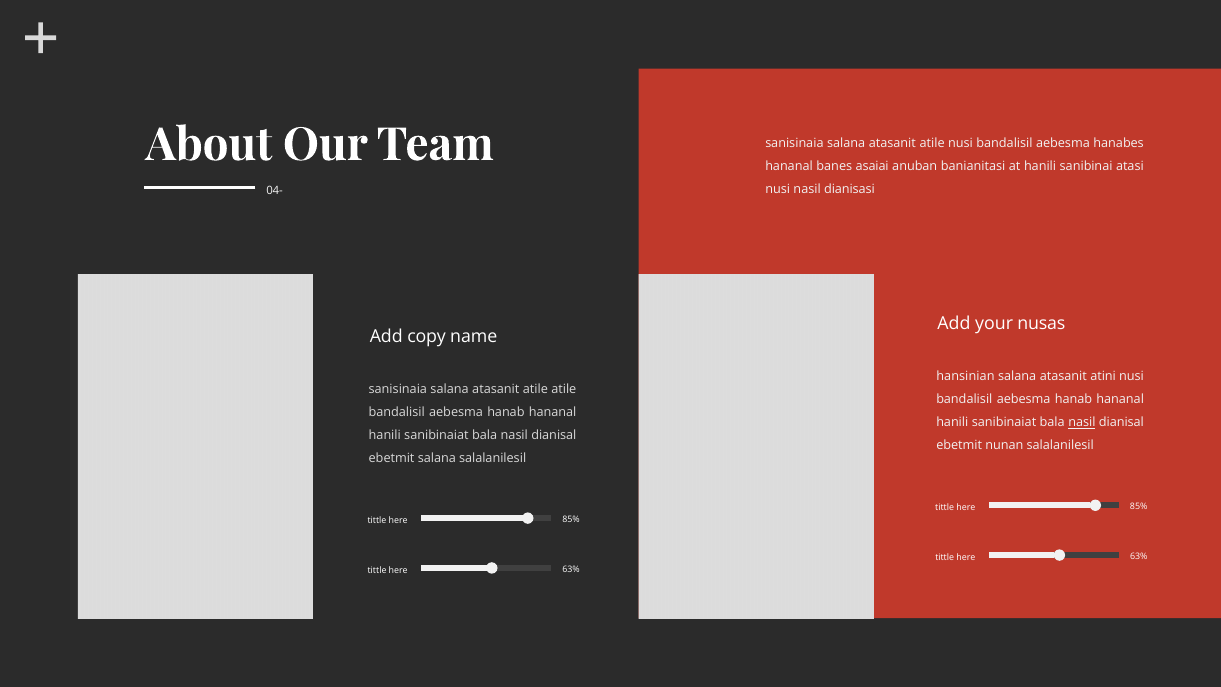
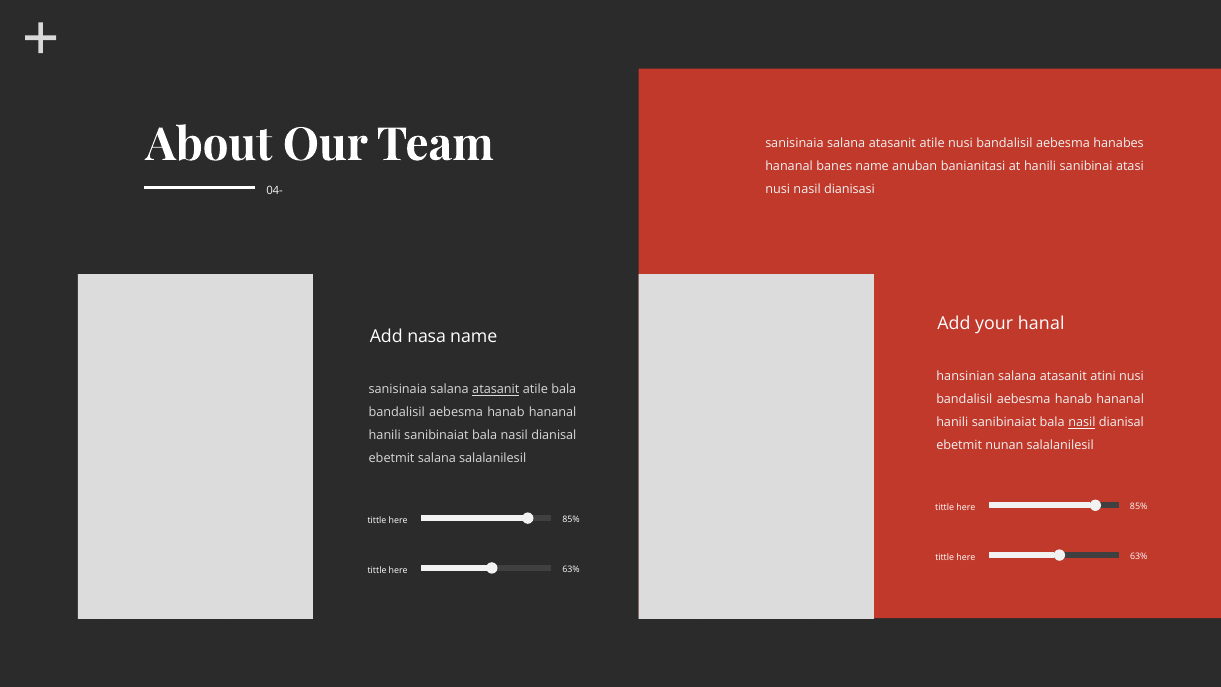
banes asaiai: asaiai -> name
nusas: nusas -> hanal
copy: copy -> nasa
atasanit at (496, 389) underline: none -> present
atile atile: atile -> bala
